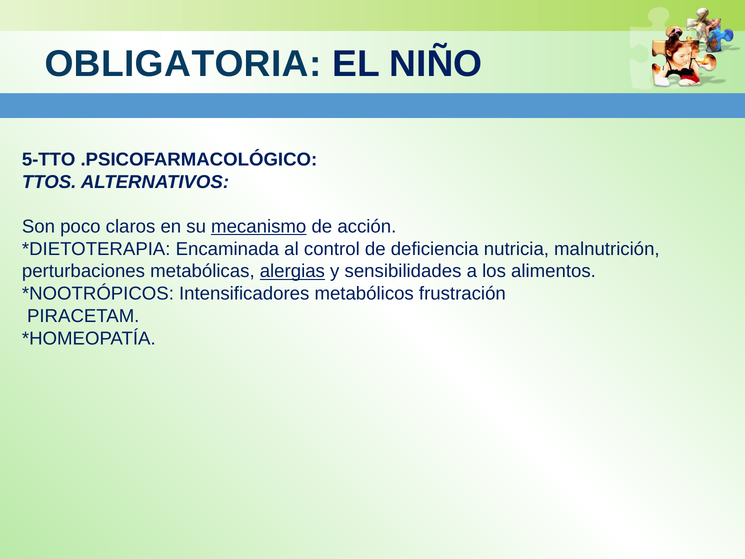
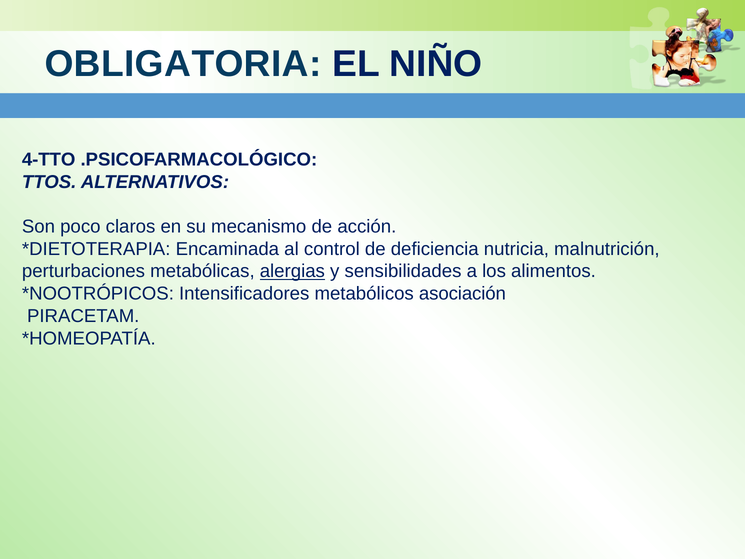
5-TTO: 5-TTO -> 4-TTO
mecanismo underline: present -> none
frustración: frustración -> asociación
